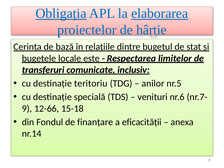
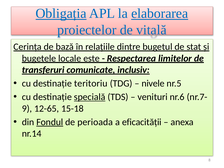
hârtie: hârtie -> vitală
anilor: anilor -> nivele
specială underline: none -> present
12-66: 12-66 -> 12-65
Fondul underline: none -> present
finanțare: finanțare -> perioada
